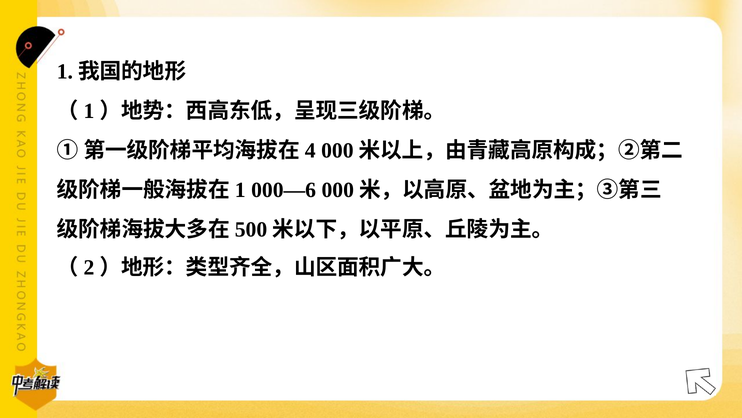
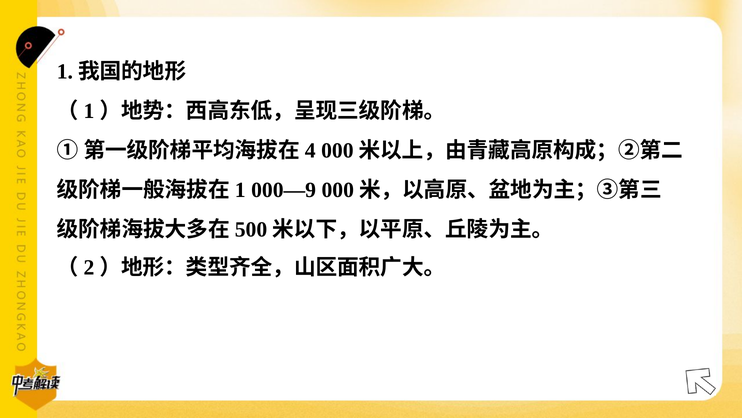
000—6: 000—6 -> 000—9
